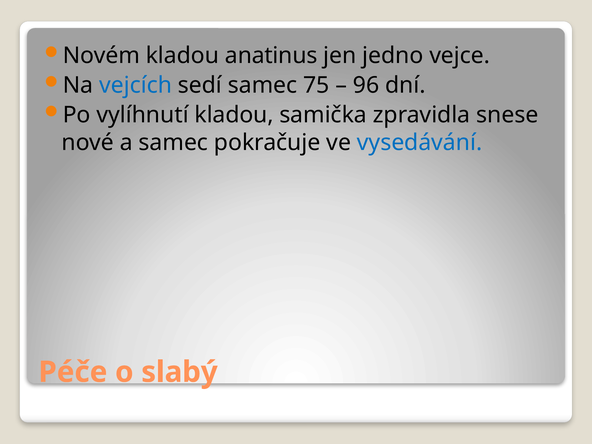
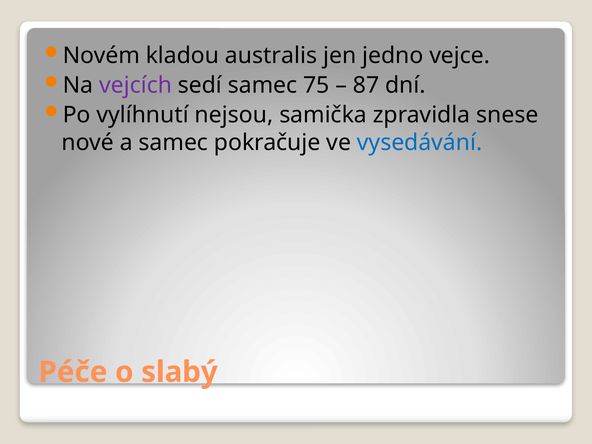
anatinus: anatinus -> australis
vejcích colour: blue -> purple
96: 96 -> 87
vylíhnutí kladou: kladou -> nejsou
